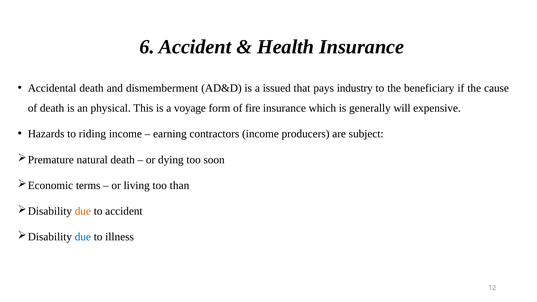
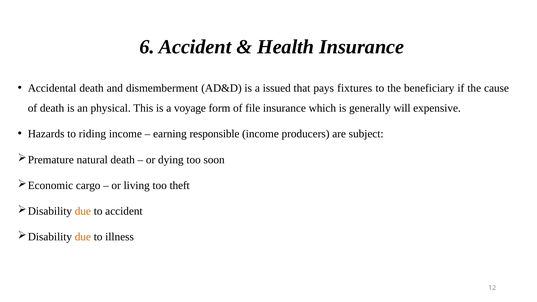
industry: industry -> fixtures
fire: fire -> file
contractors: contractors -> responsible
terms: terms -> cargo
than: than -> theft
due at (83, 237) colour: blue -> orange
